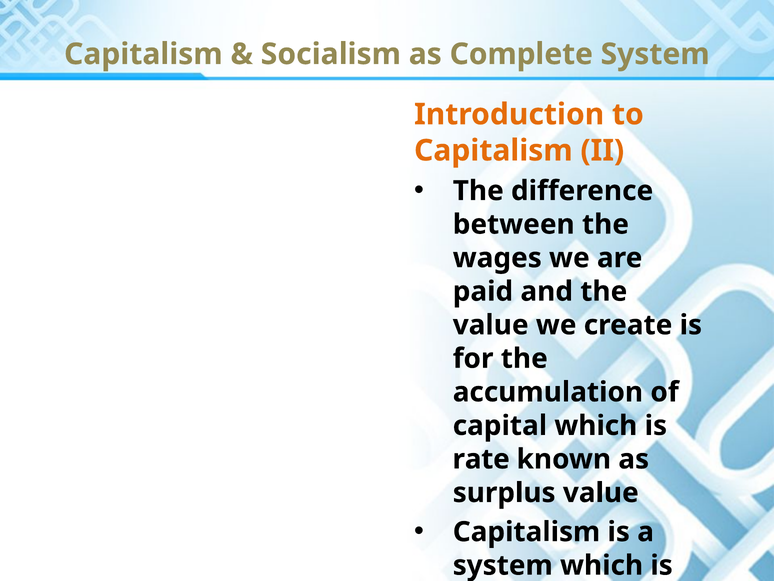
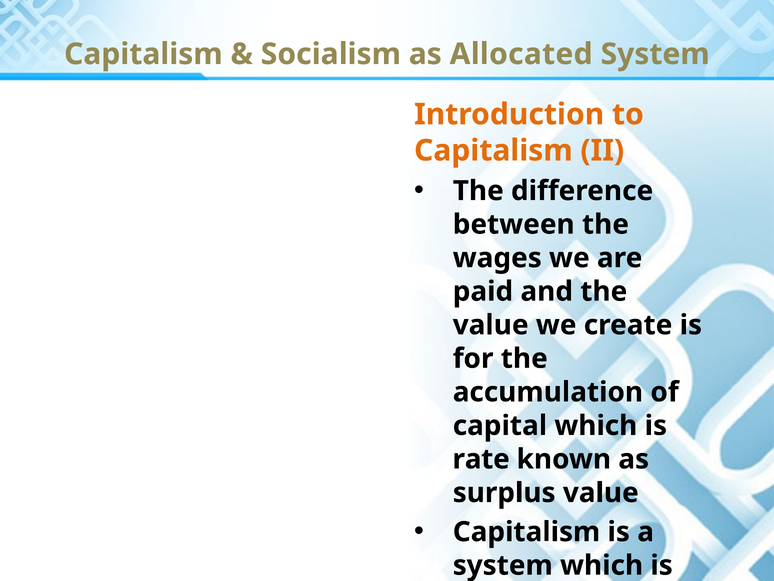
Complete: Complete -> Allocated
